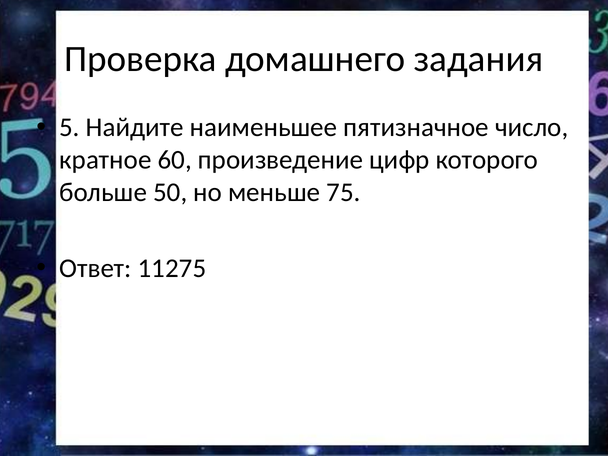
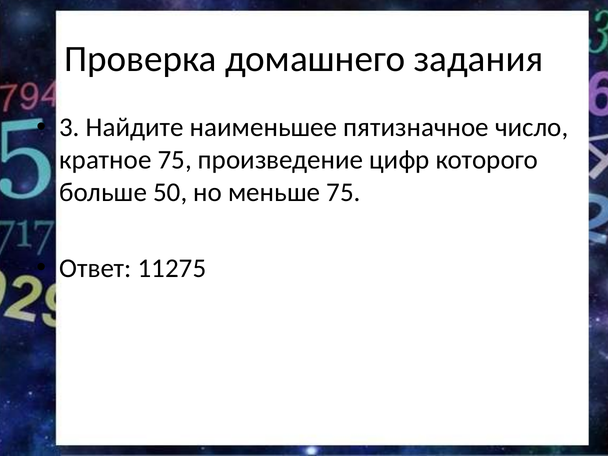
5: 5 -> 3
кратное 60: 60 -> 75
